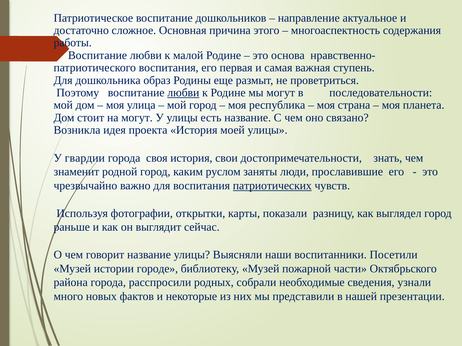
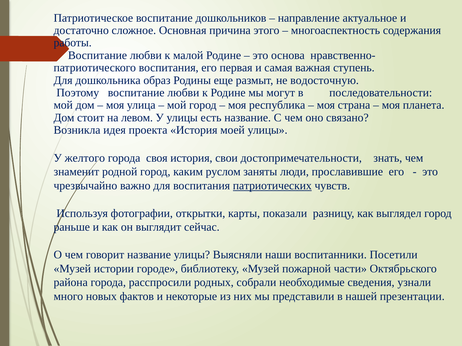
проветриться: проветриться -> водосточную
любви at (183, 93) underline: present -> none
на могут: могут -> левом
гвардии: гвардии -> желтого
